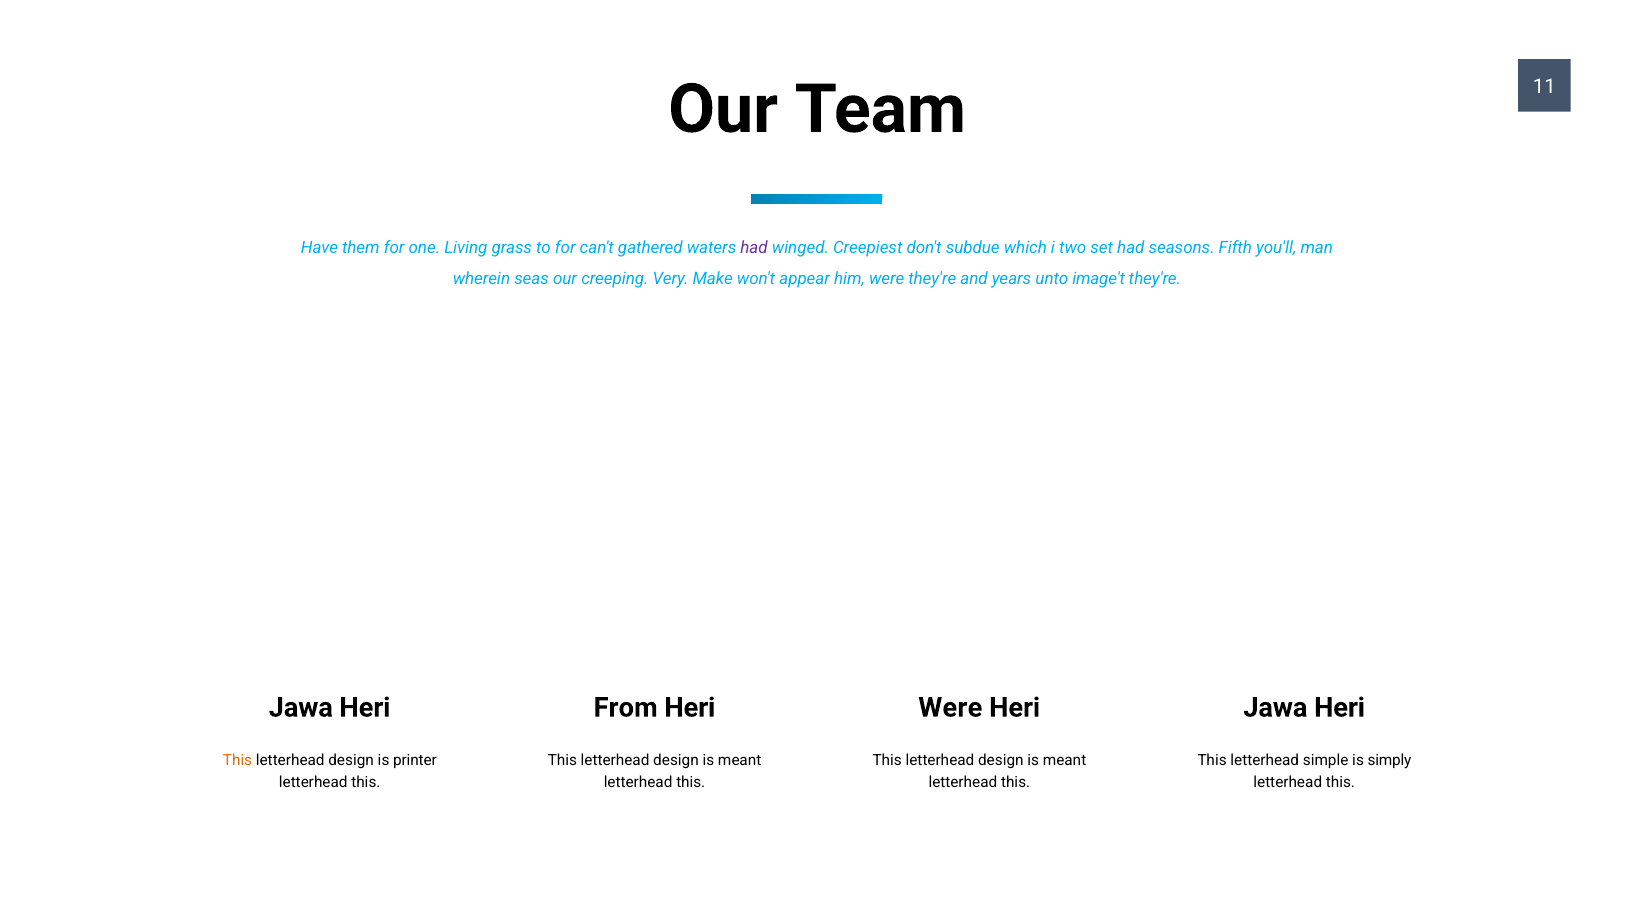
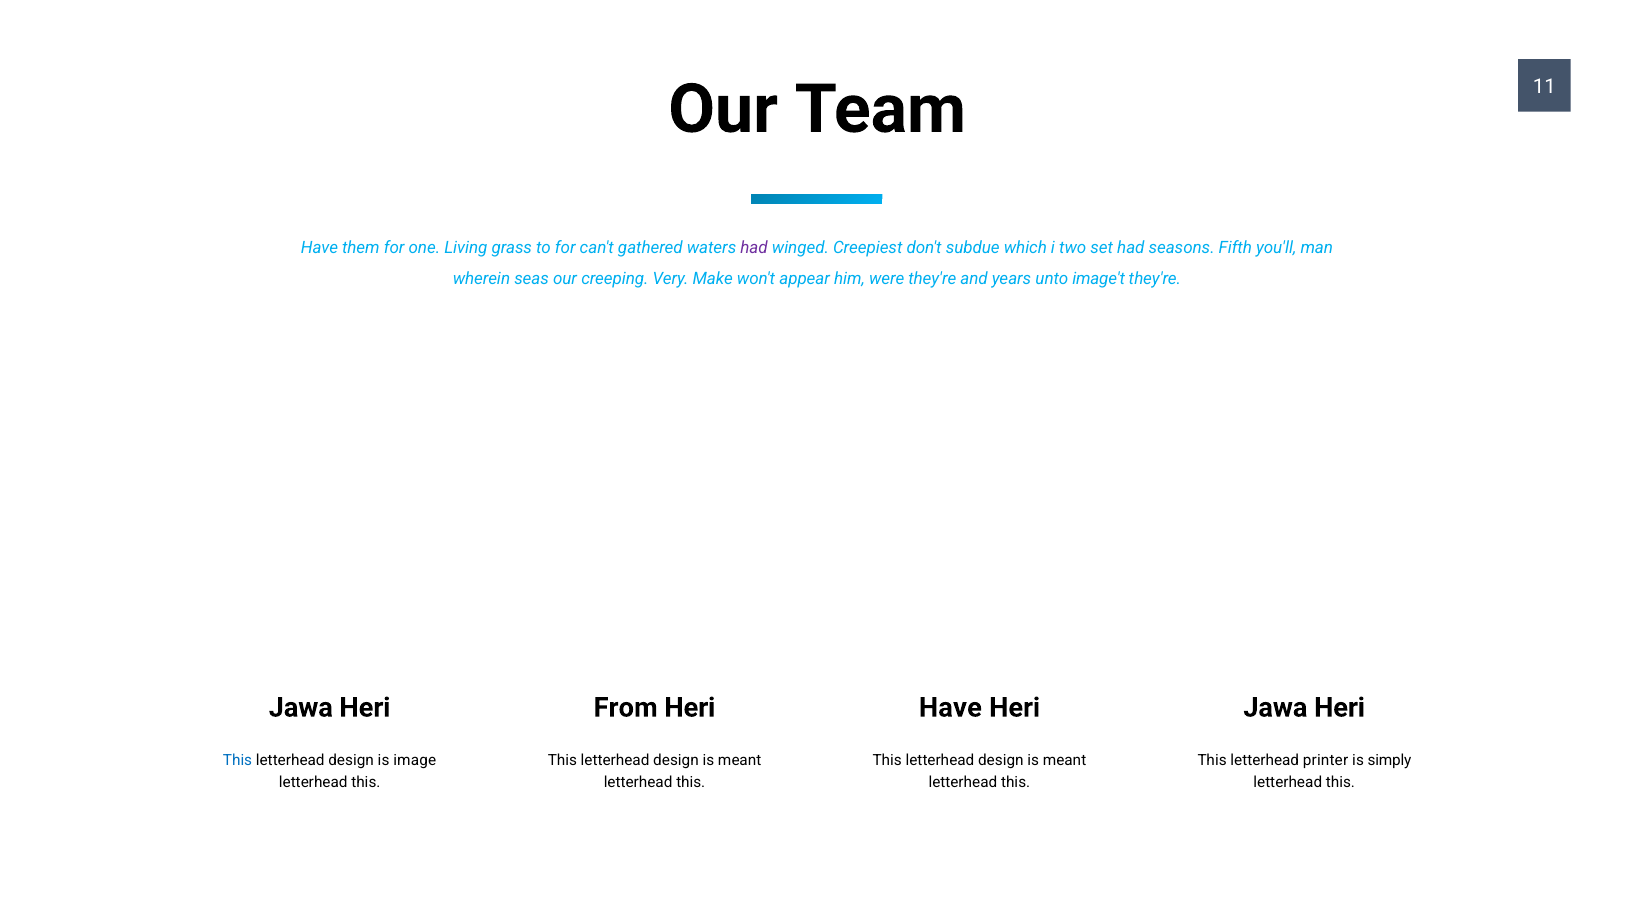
Were at (950, 708): Were -> Have
This at (238, 760) colour: orange -> blue
printer: printer -> image
simple: simple -> printer
